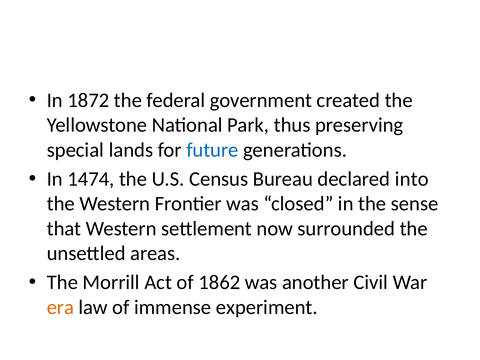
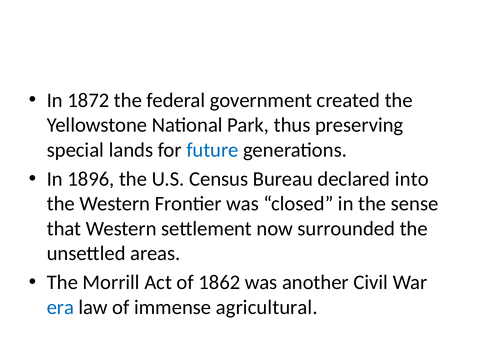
1474: 1474 -> 1896
era colour: orange -> blue
experiment: experiment -> agricultural
